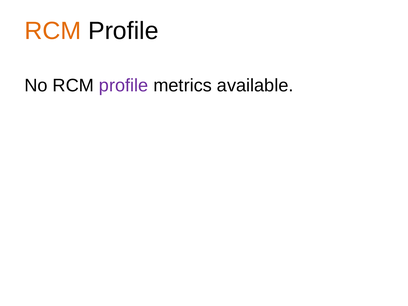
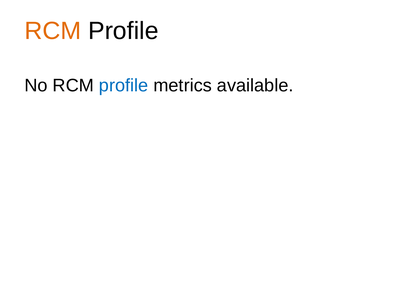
profile at (124, 86) colour: purple -> blue
